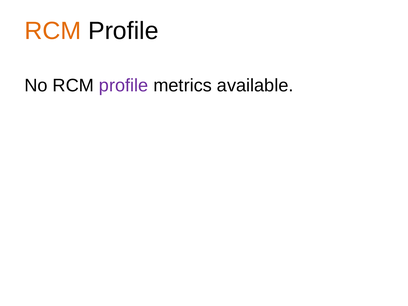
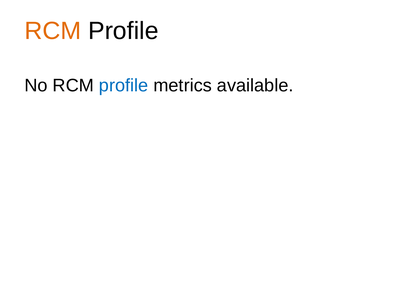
profile at (124, 86) colour: purple -> blue
